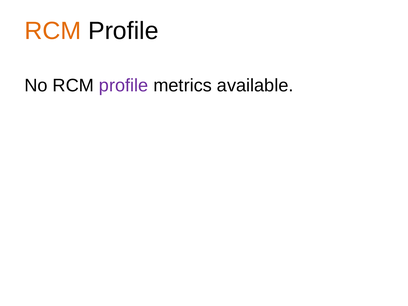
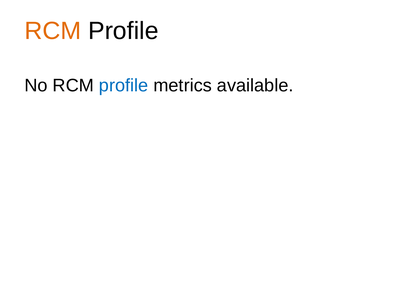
profile at (124, 86) colour: purple -> blue
